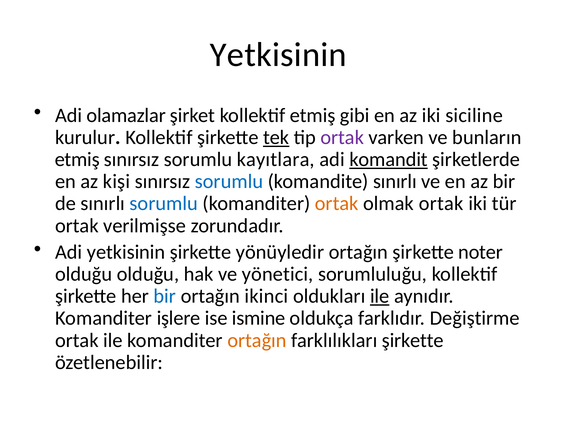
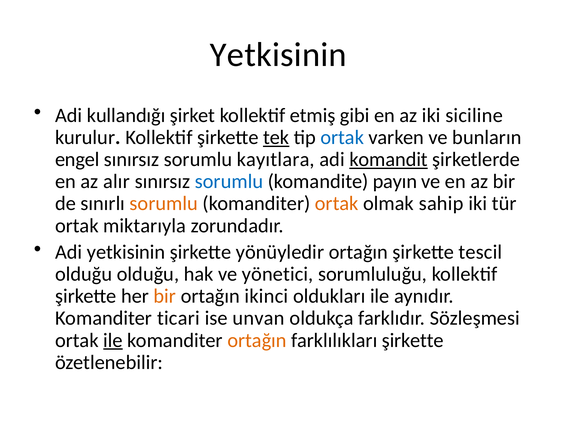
olamazlar: olamazlar -> kullandığı
ortak at (342, 137) colour: purple -> blue
etmiş at (77, 159): etmiş -> engel
kişi: kişi -> alır
komandite sınırlı: sınırlı -> payın
sorumlu at (164, 203) colour: blue -> orange
olmak ortak: ortak -> sahip
verilmişse: verilmişse -> miktarıyla
noter: noter -> tescil
bir at (165, 296) colour: blue -> orange
ile at (380, 296) underline: present -> none
işlere: işlere -> ticari
ismine: ismine -> unvan
Değiştirme: Değiştirme -> Sözleşmesi
ile at (113, 340) underline: none -> present
